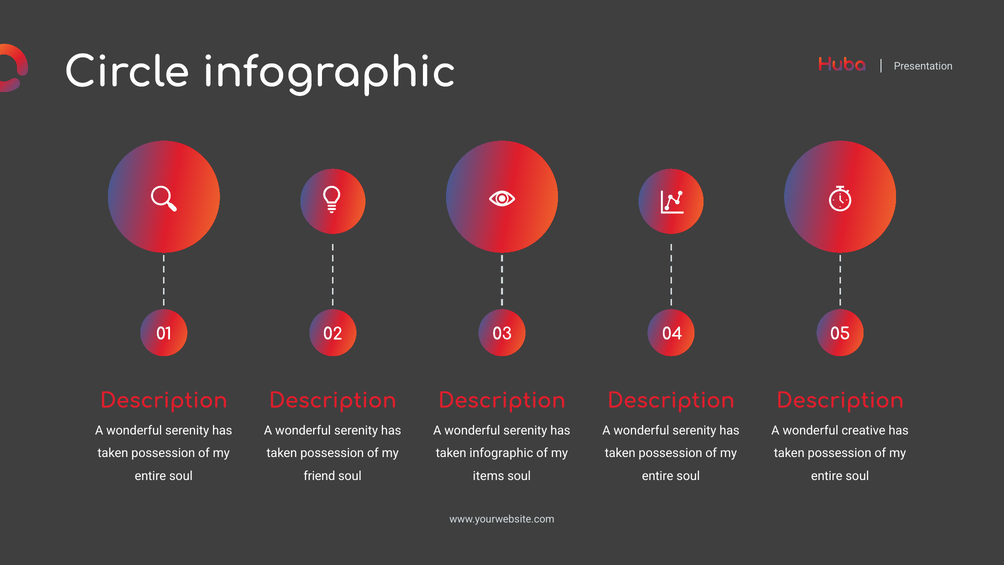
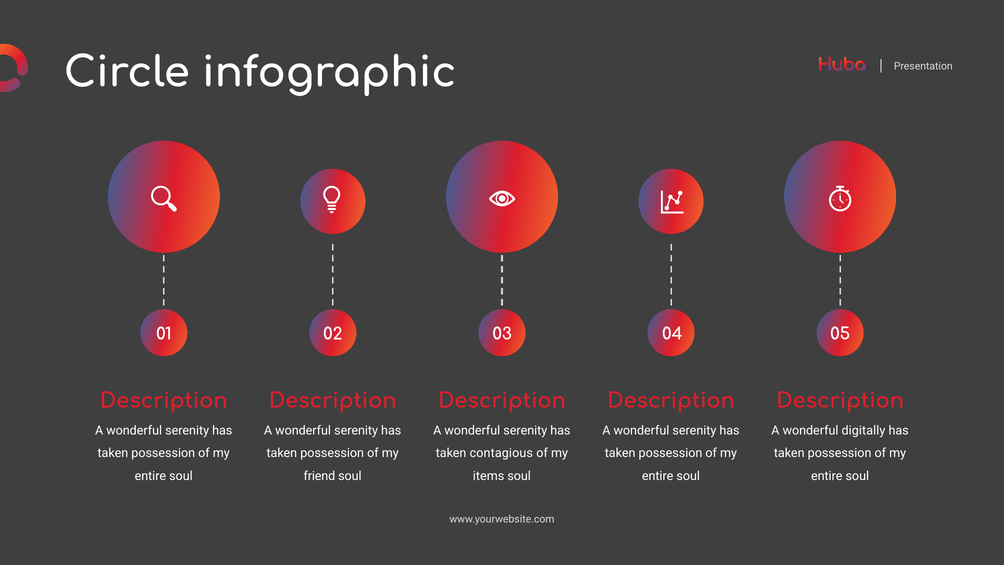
creative: creative -> digitally
taken infographic: infographic -> contagious
